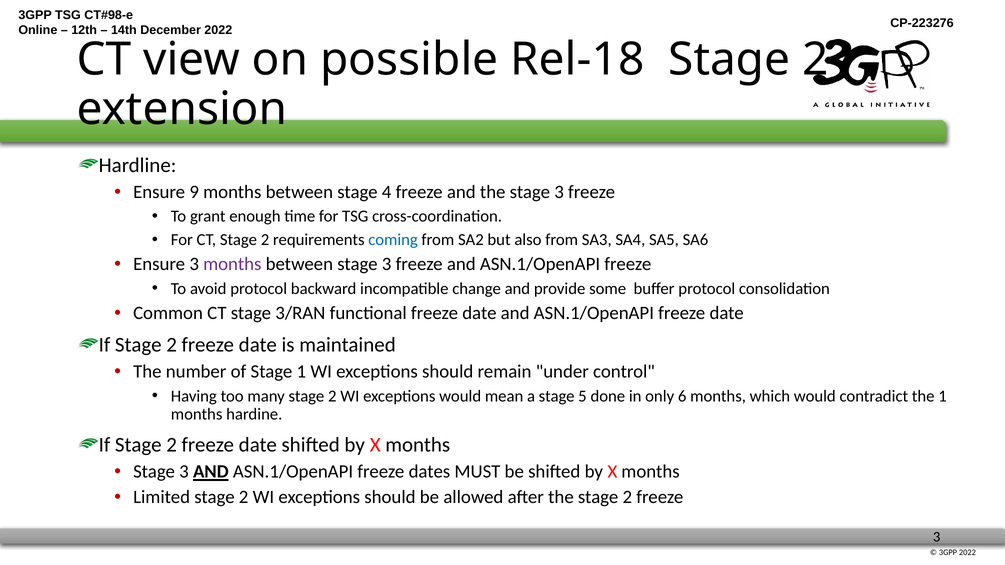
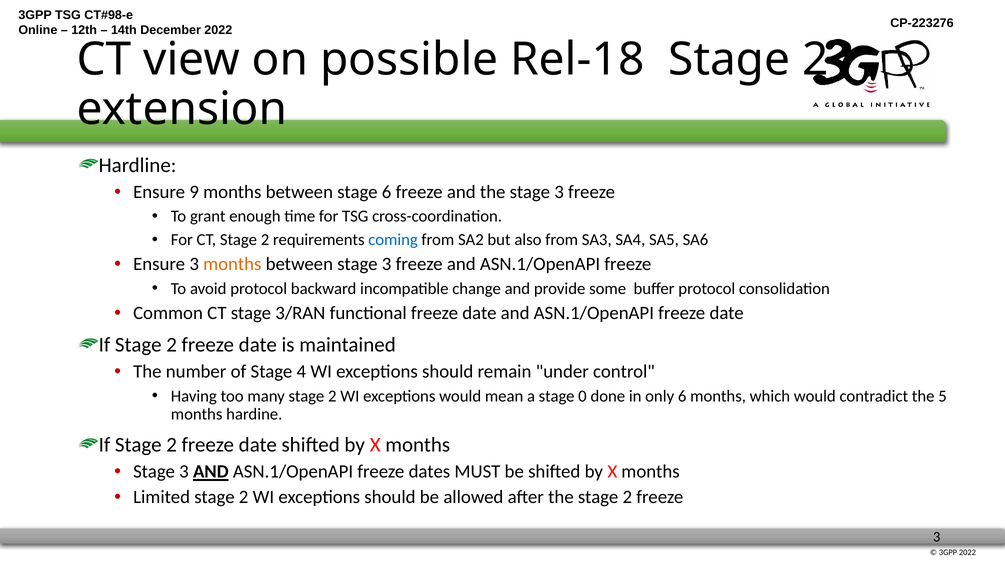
stage 4: 4 -> 6
months at (232, 264) colour: purple -> orange
Stage 1: 1 -> 4
5: 5 -> 0
the 1: 1 -> 5
